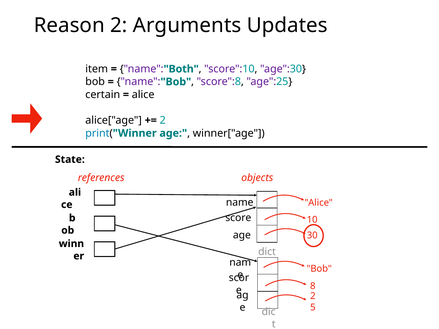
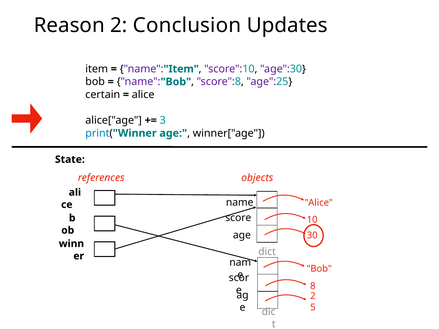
Arguments: Arguments -> Conclusion
name Both: Both -> Item
2 at (163, 120): 2 -> 3
